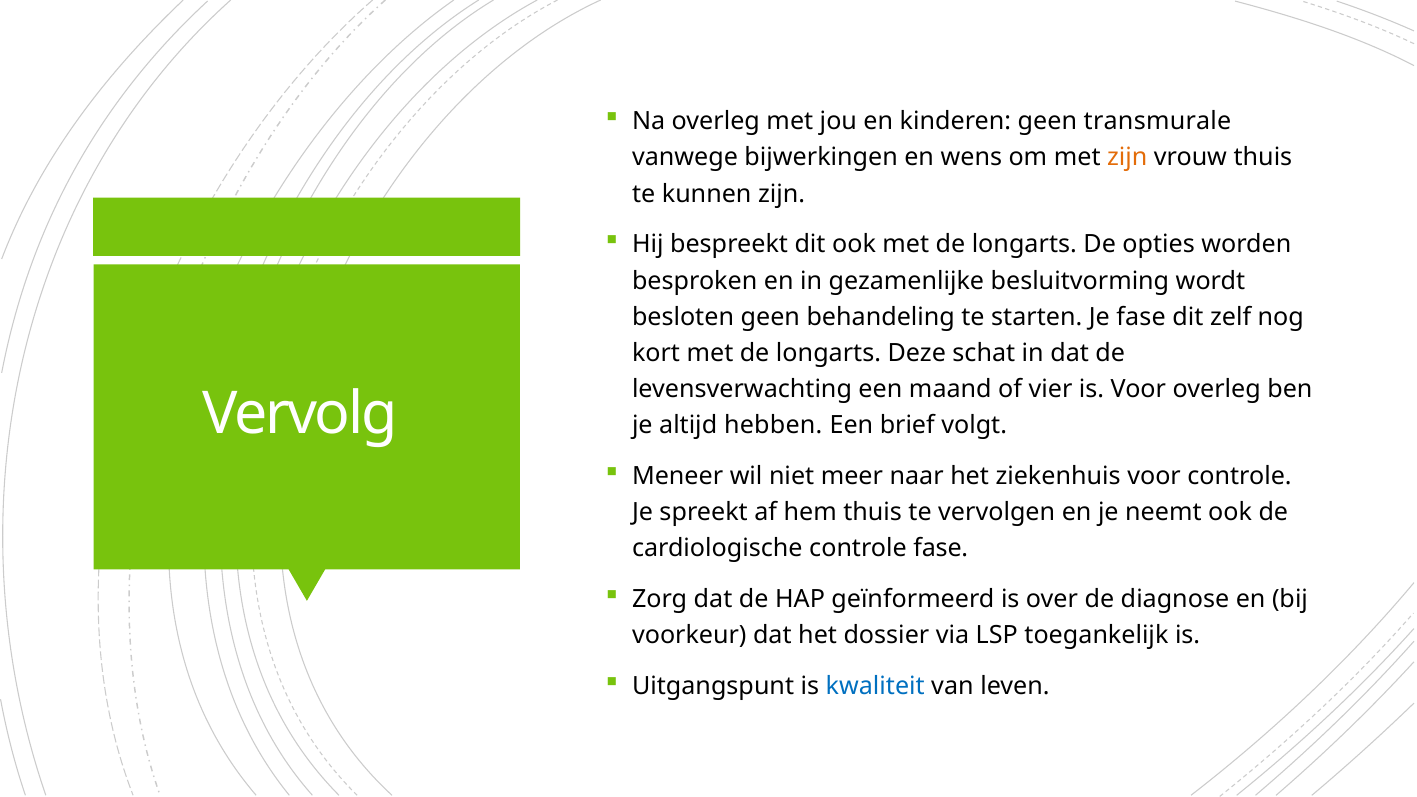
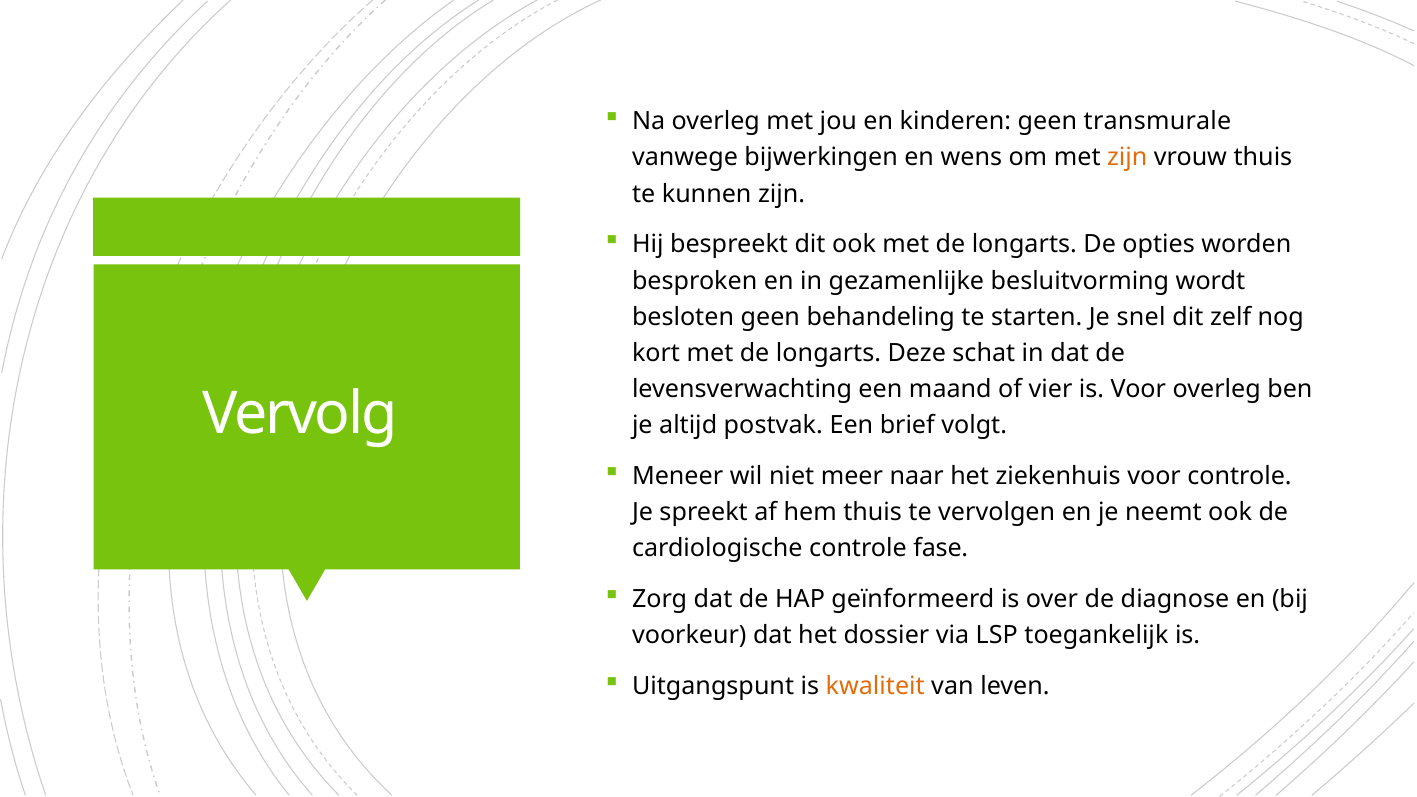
Je fase: fase -> snel
hebben: hebben -> postvak
kwaliteit colour: blue -> orange
